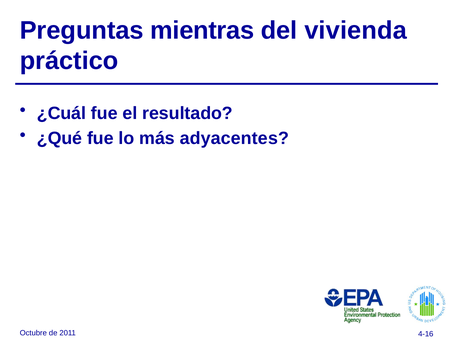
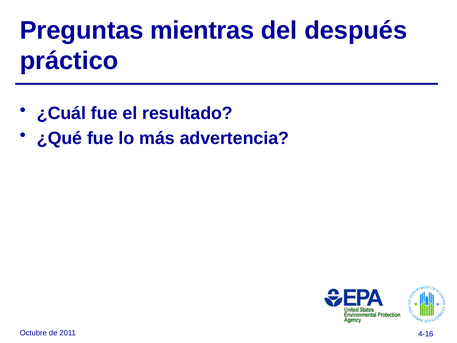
vivienda: vivienda -> después
adyacentes: adyacentes -> advertencia
